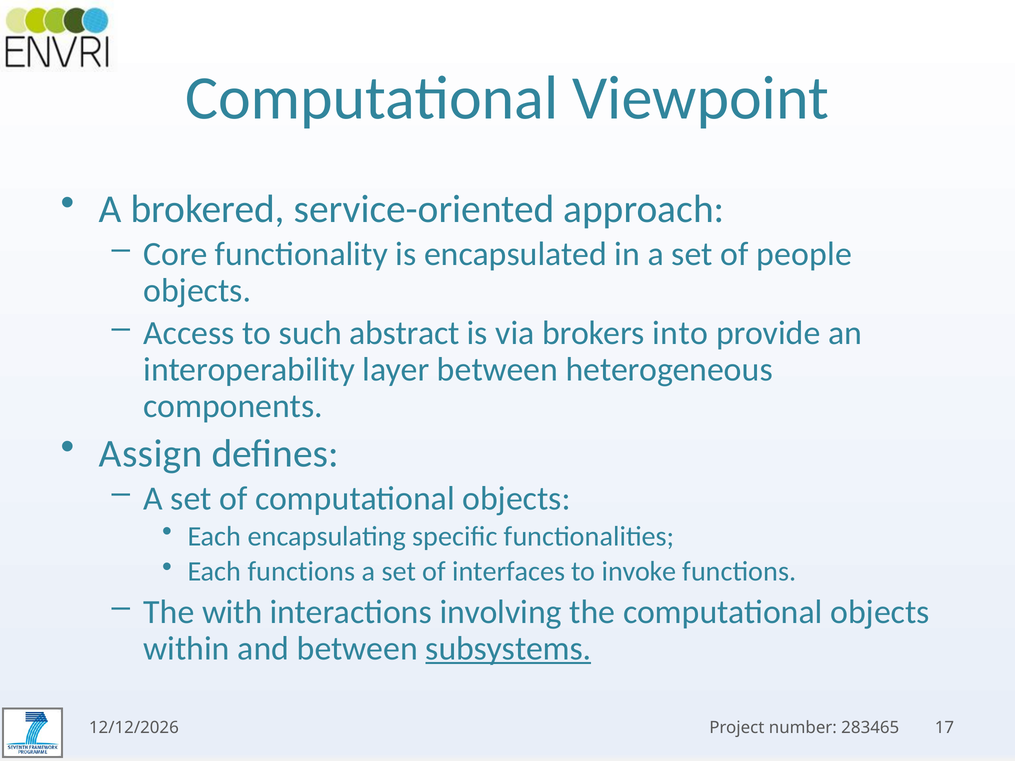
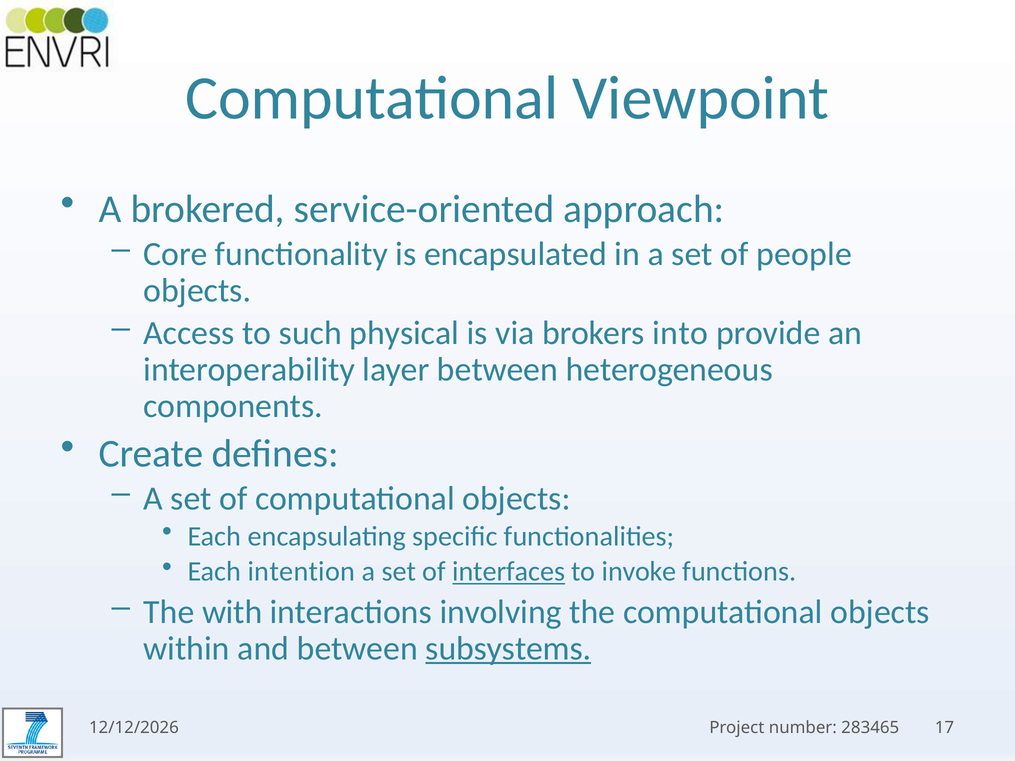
abstract: abstract -> physical
Assign: Assign -> Create
Each functions: functions -> intention
interfaces underline: none -> present
